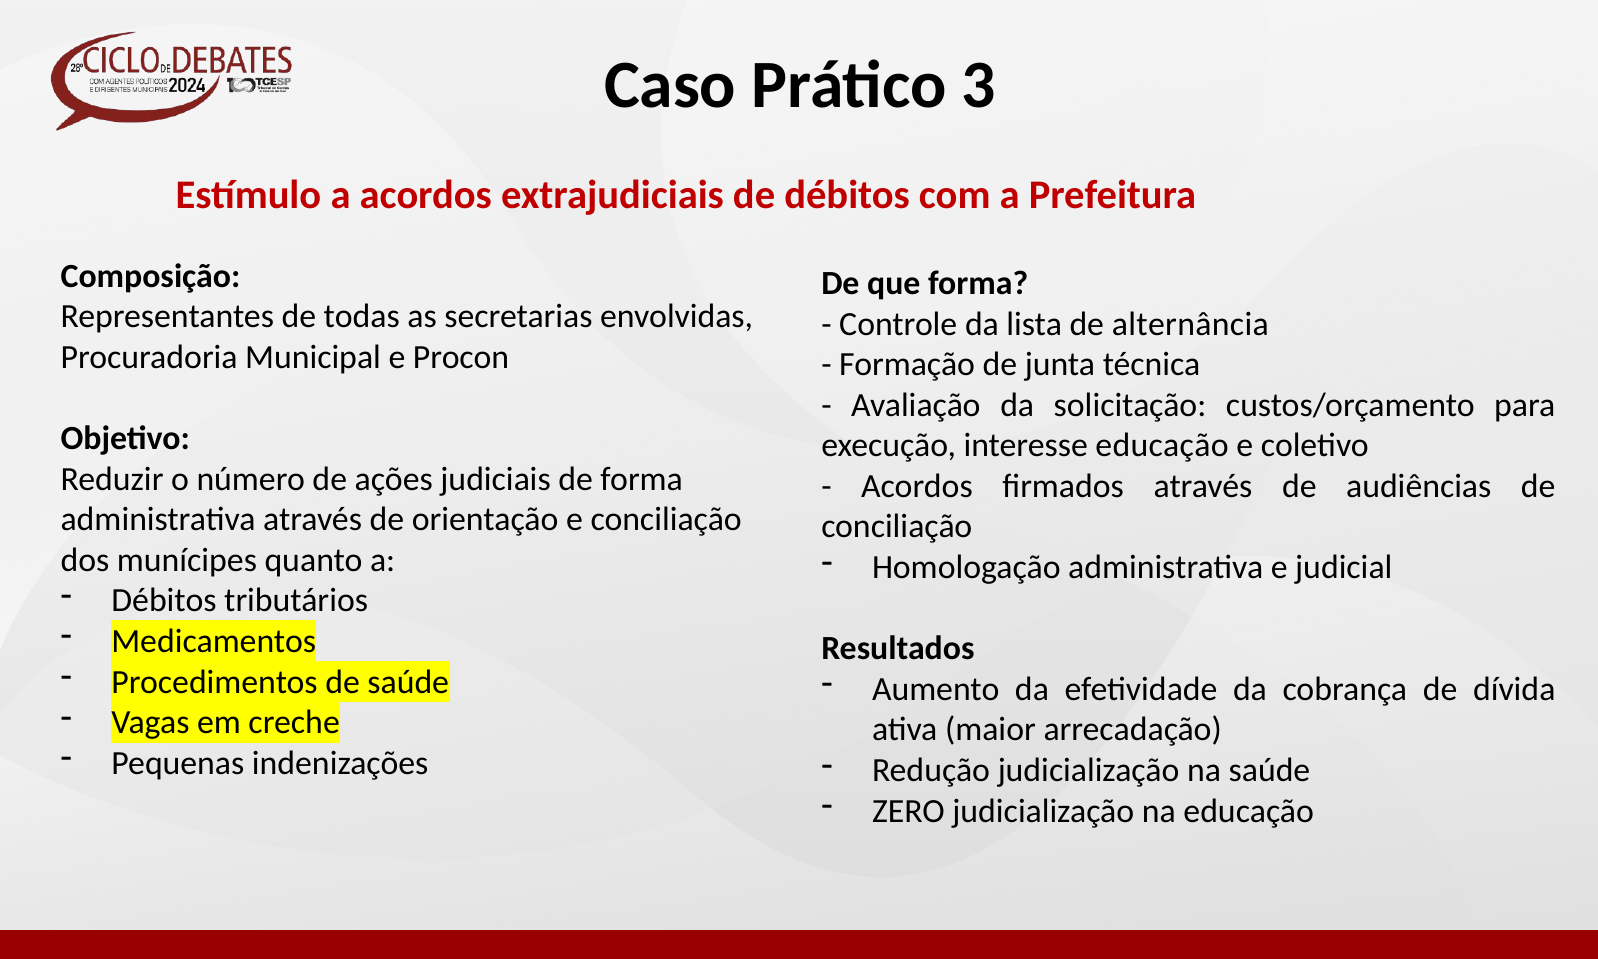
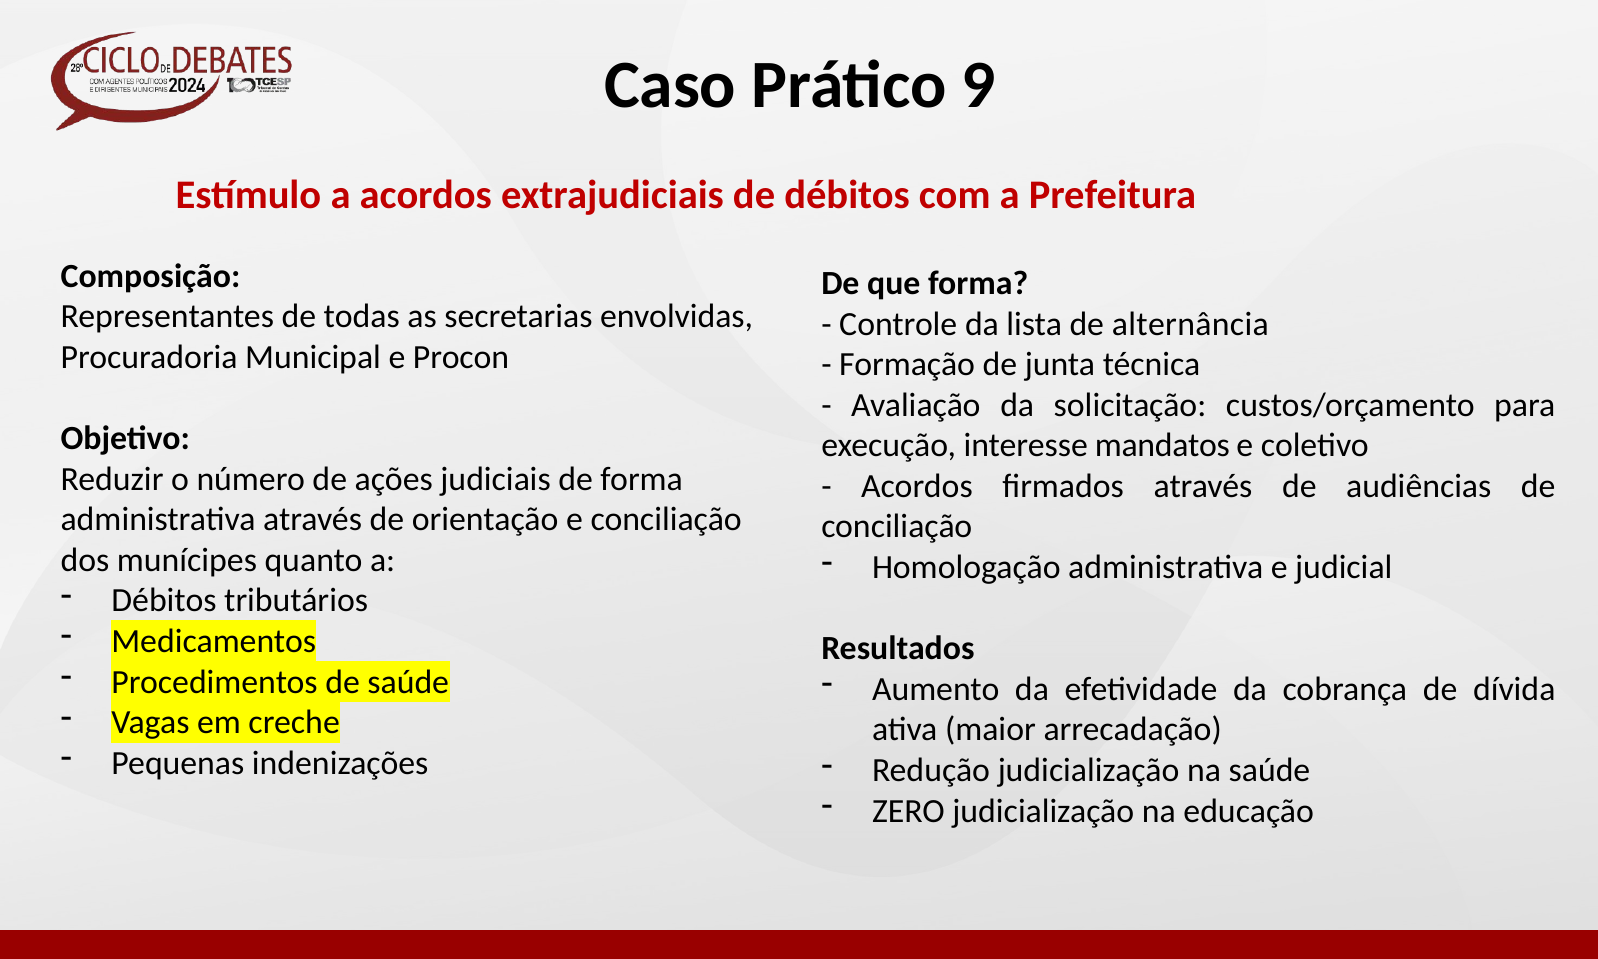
3: 3 -> 9
interesse educação: educação -> mandatos
